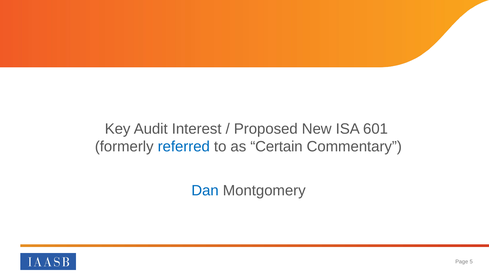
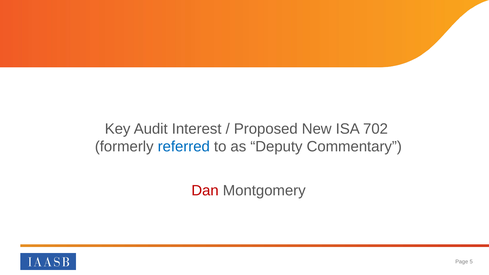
601: 601 -> 702
Certain: Certain -> Deputy
Dan colour: blue -> red
